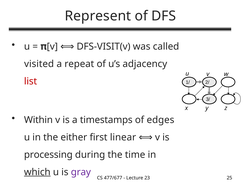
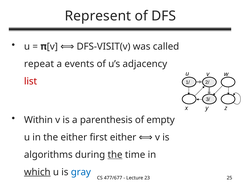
visited: visited -> repeat
repeat: repeat -> events
timestamps: timestamps -> parenthesis
edges: edges -> empty
first linear: linear -> either
processing: processing -> algorithms
the at (115, 154) underline: none -> present
gray colour: purple -> blue
